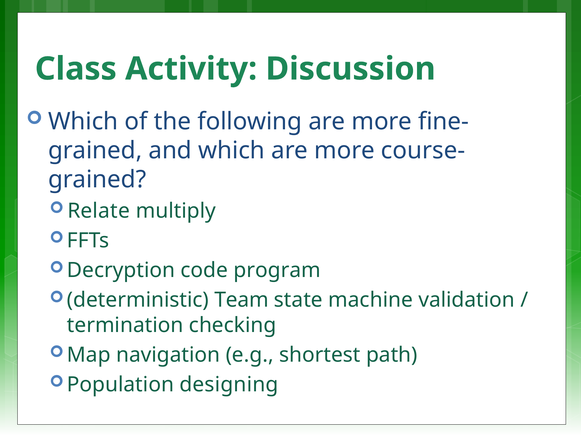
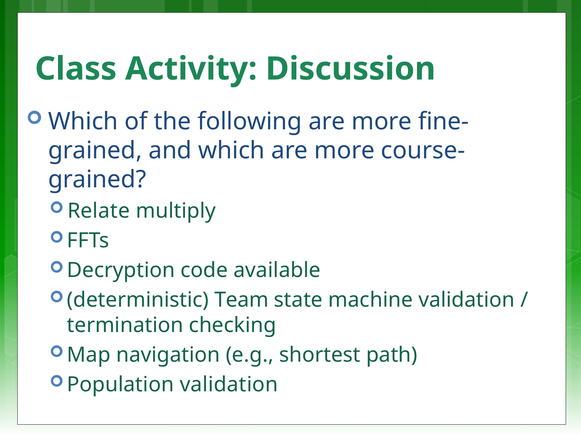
program: program -> available
Population designing: designing -> validation
